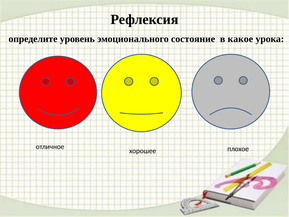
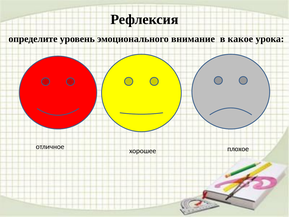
состояние: состояние -> внимание
